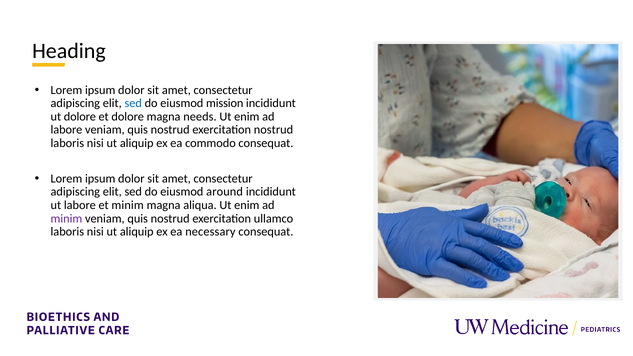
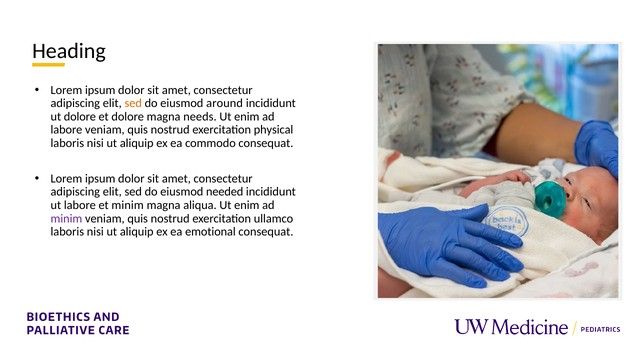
sed at (133, 103) colour: blue -> orange
mission: mission -> around
exercitation nostrud: nostrud -> physical
around: around -> needed
necessary: necessary -> emotional
